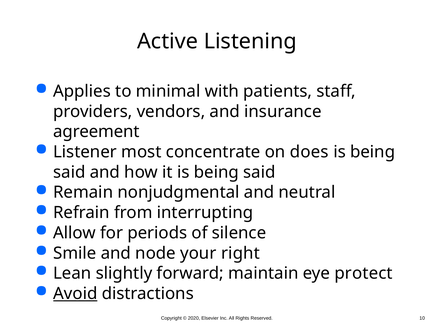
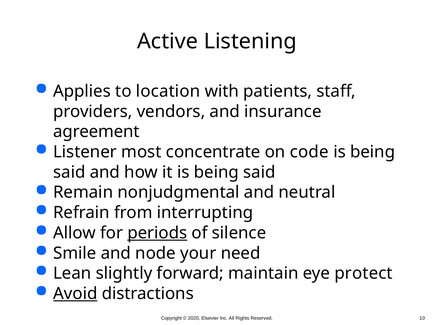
minimal: minimal -> location
does: does -> code
periods underline: none -> present
right: right -> need
